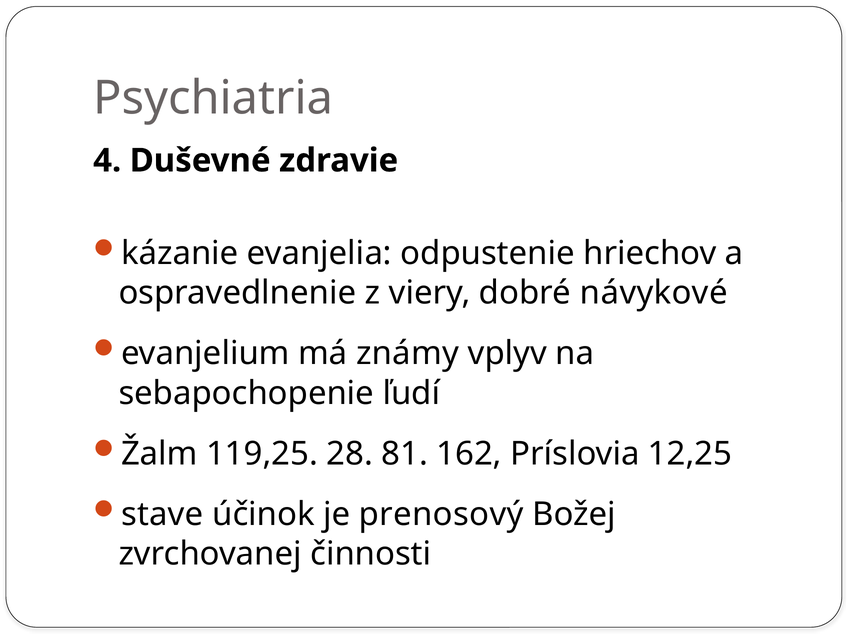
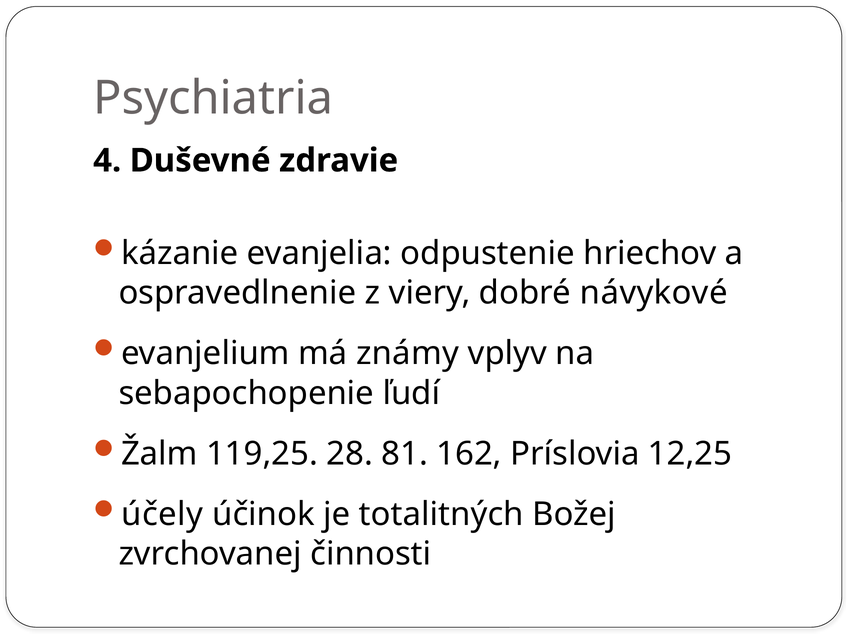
stave: stave -> účely
prenosový: prenosový -> totalitných
